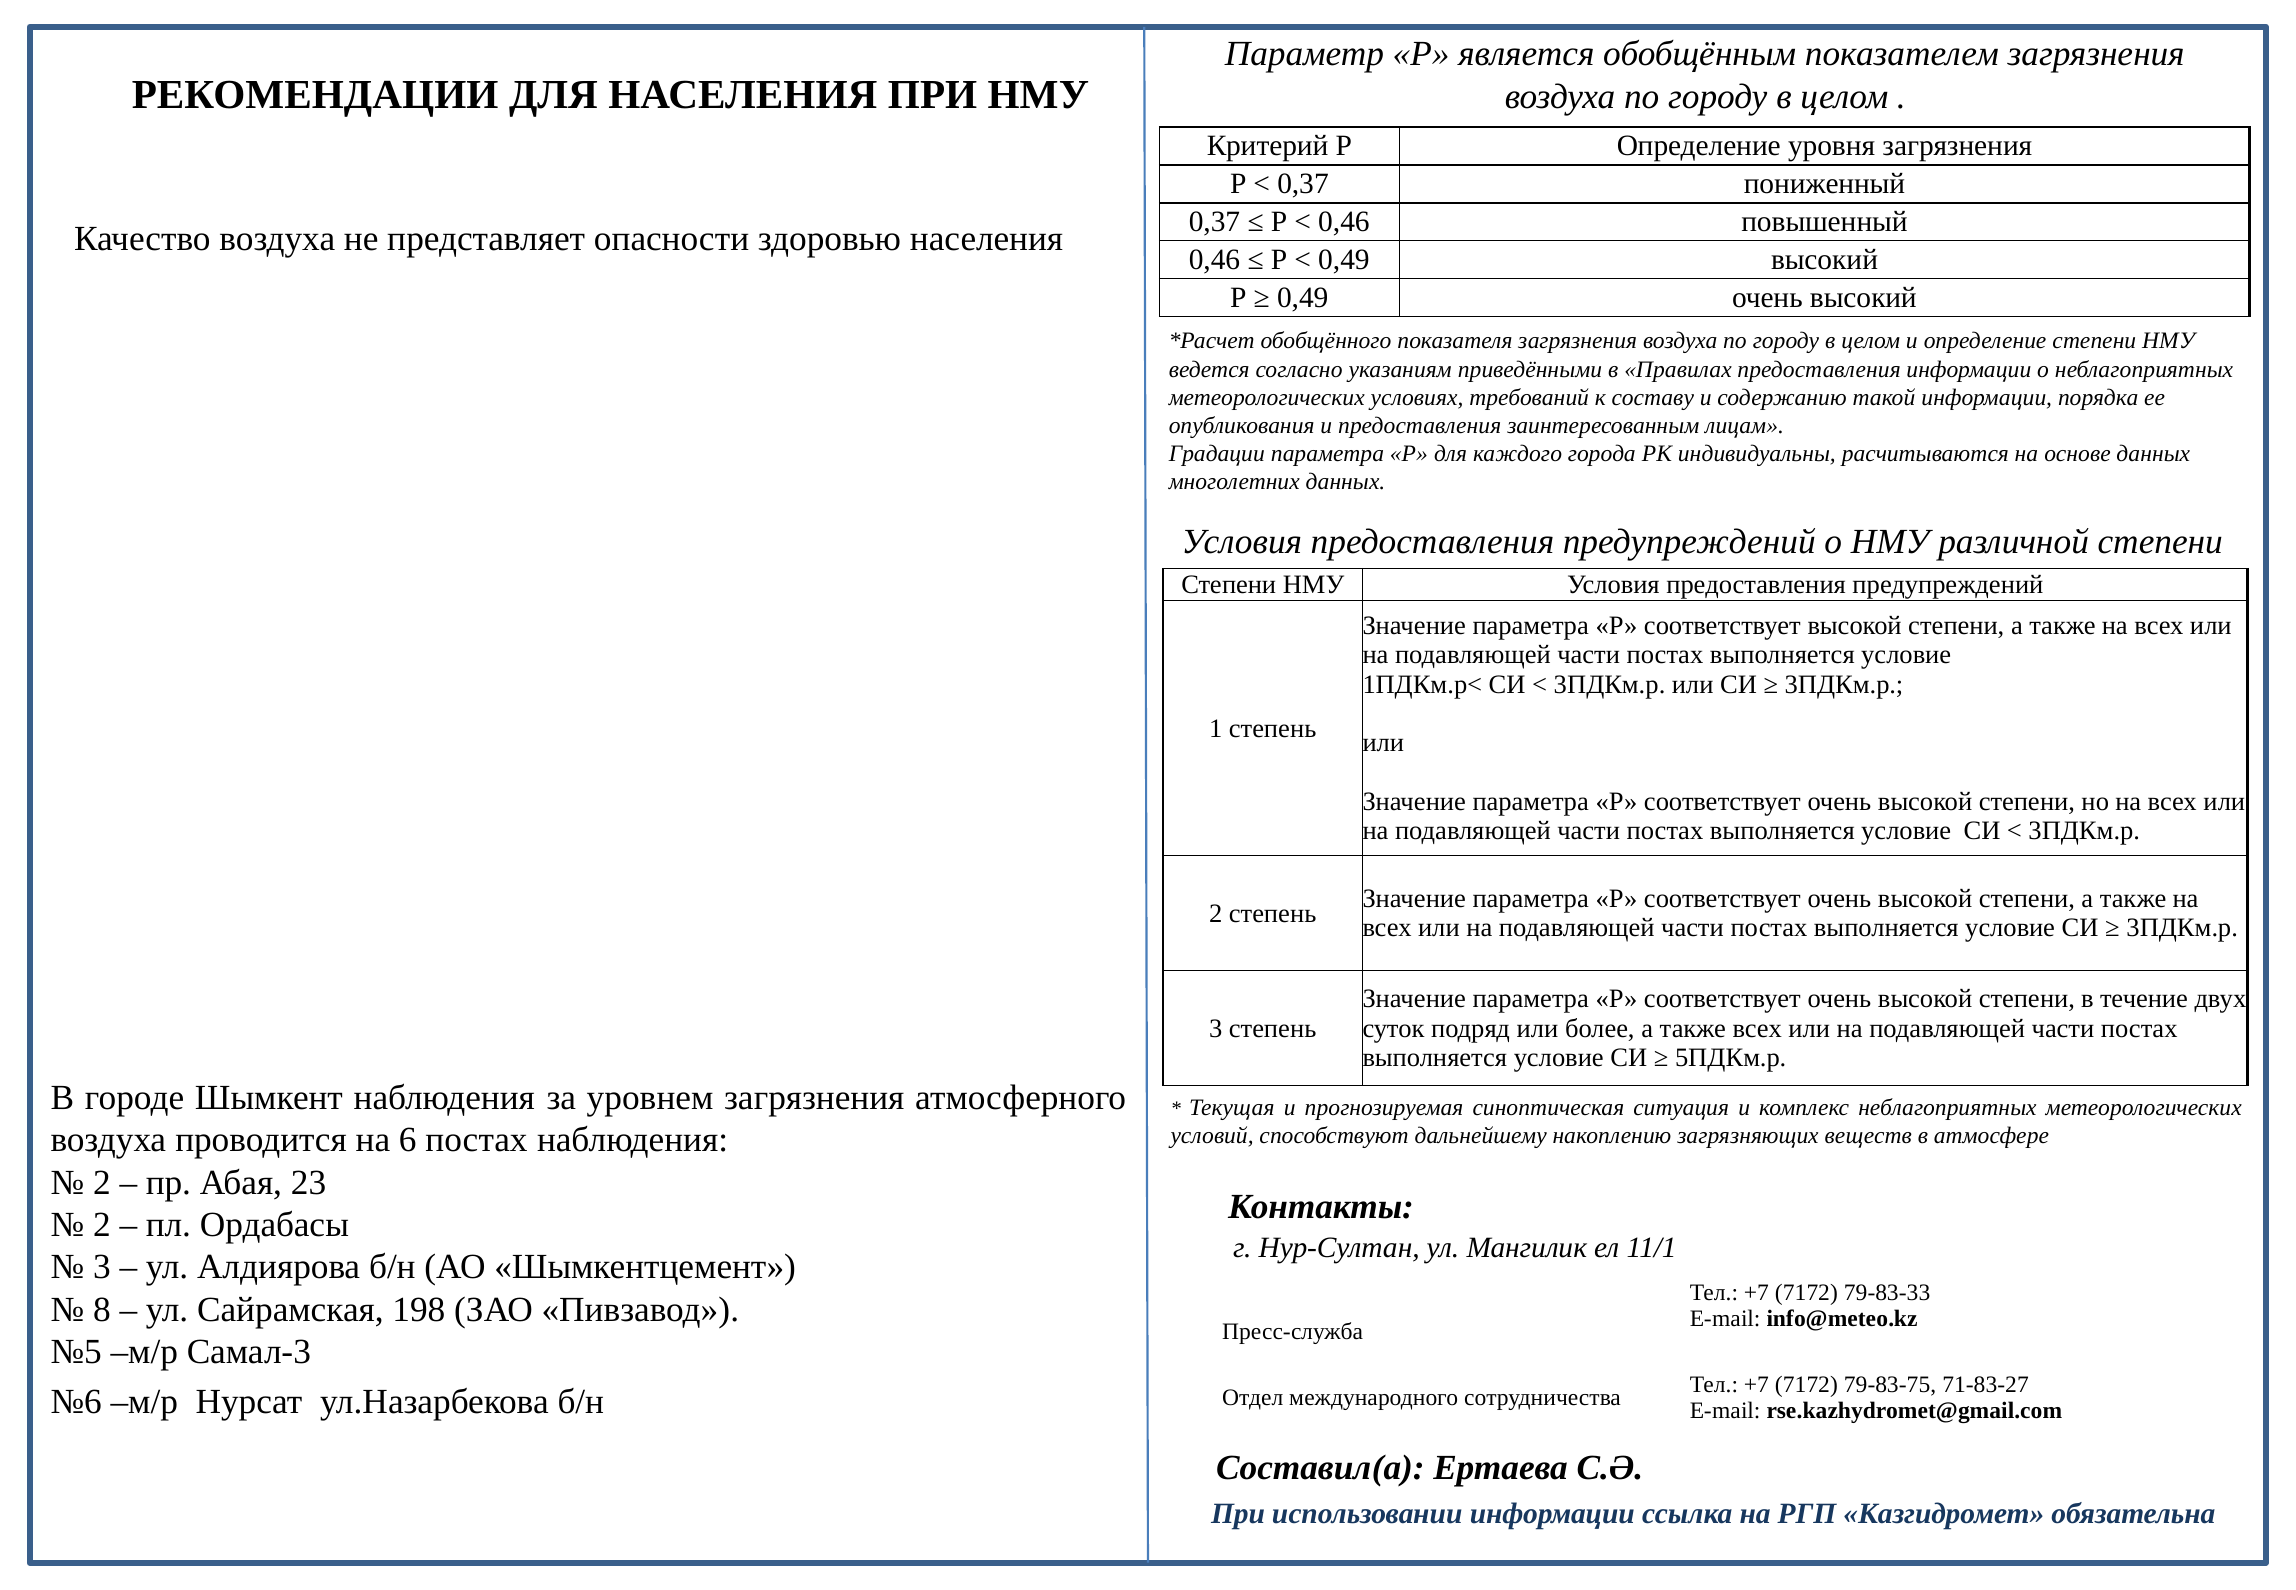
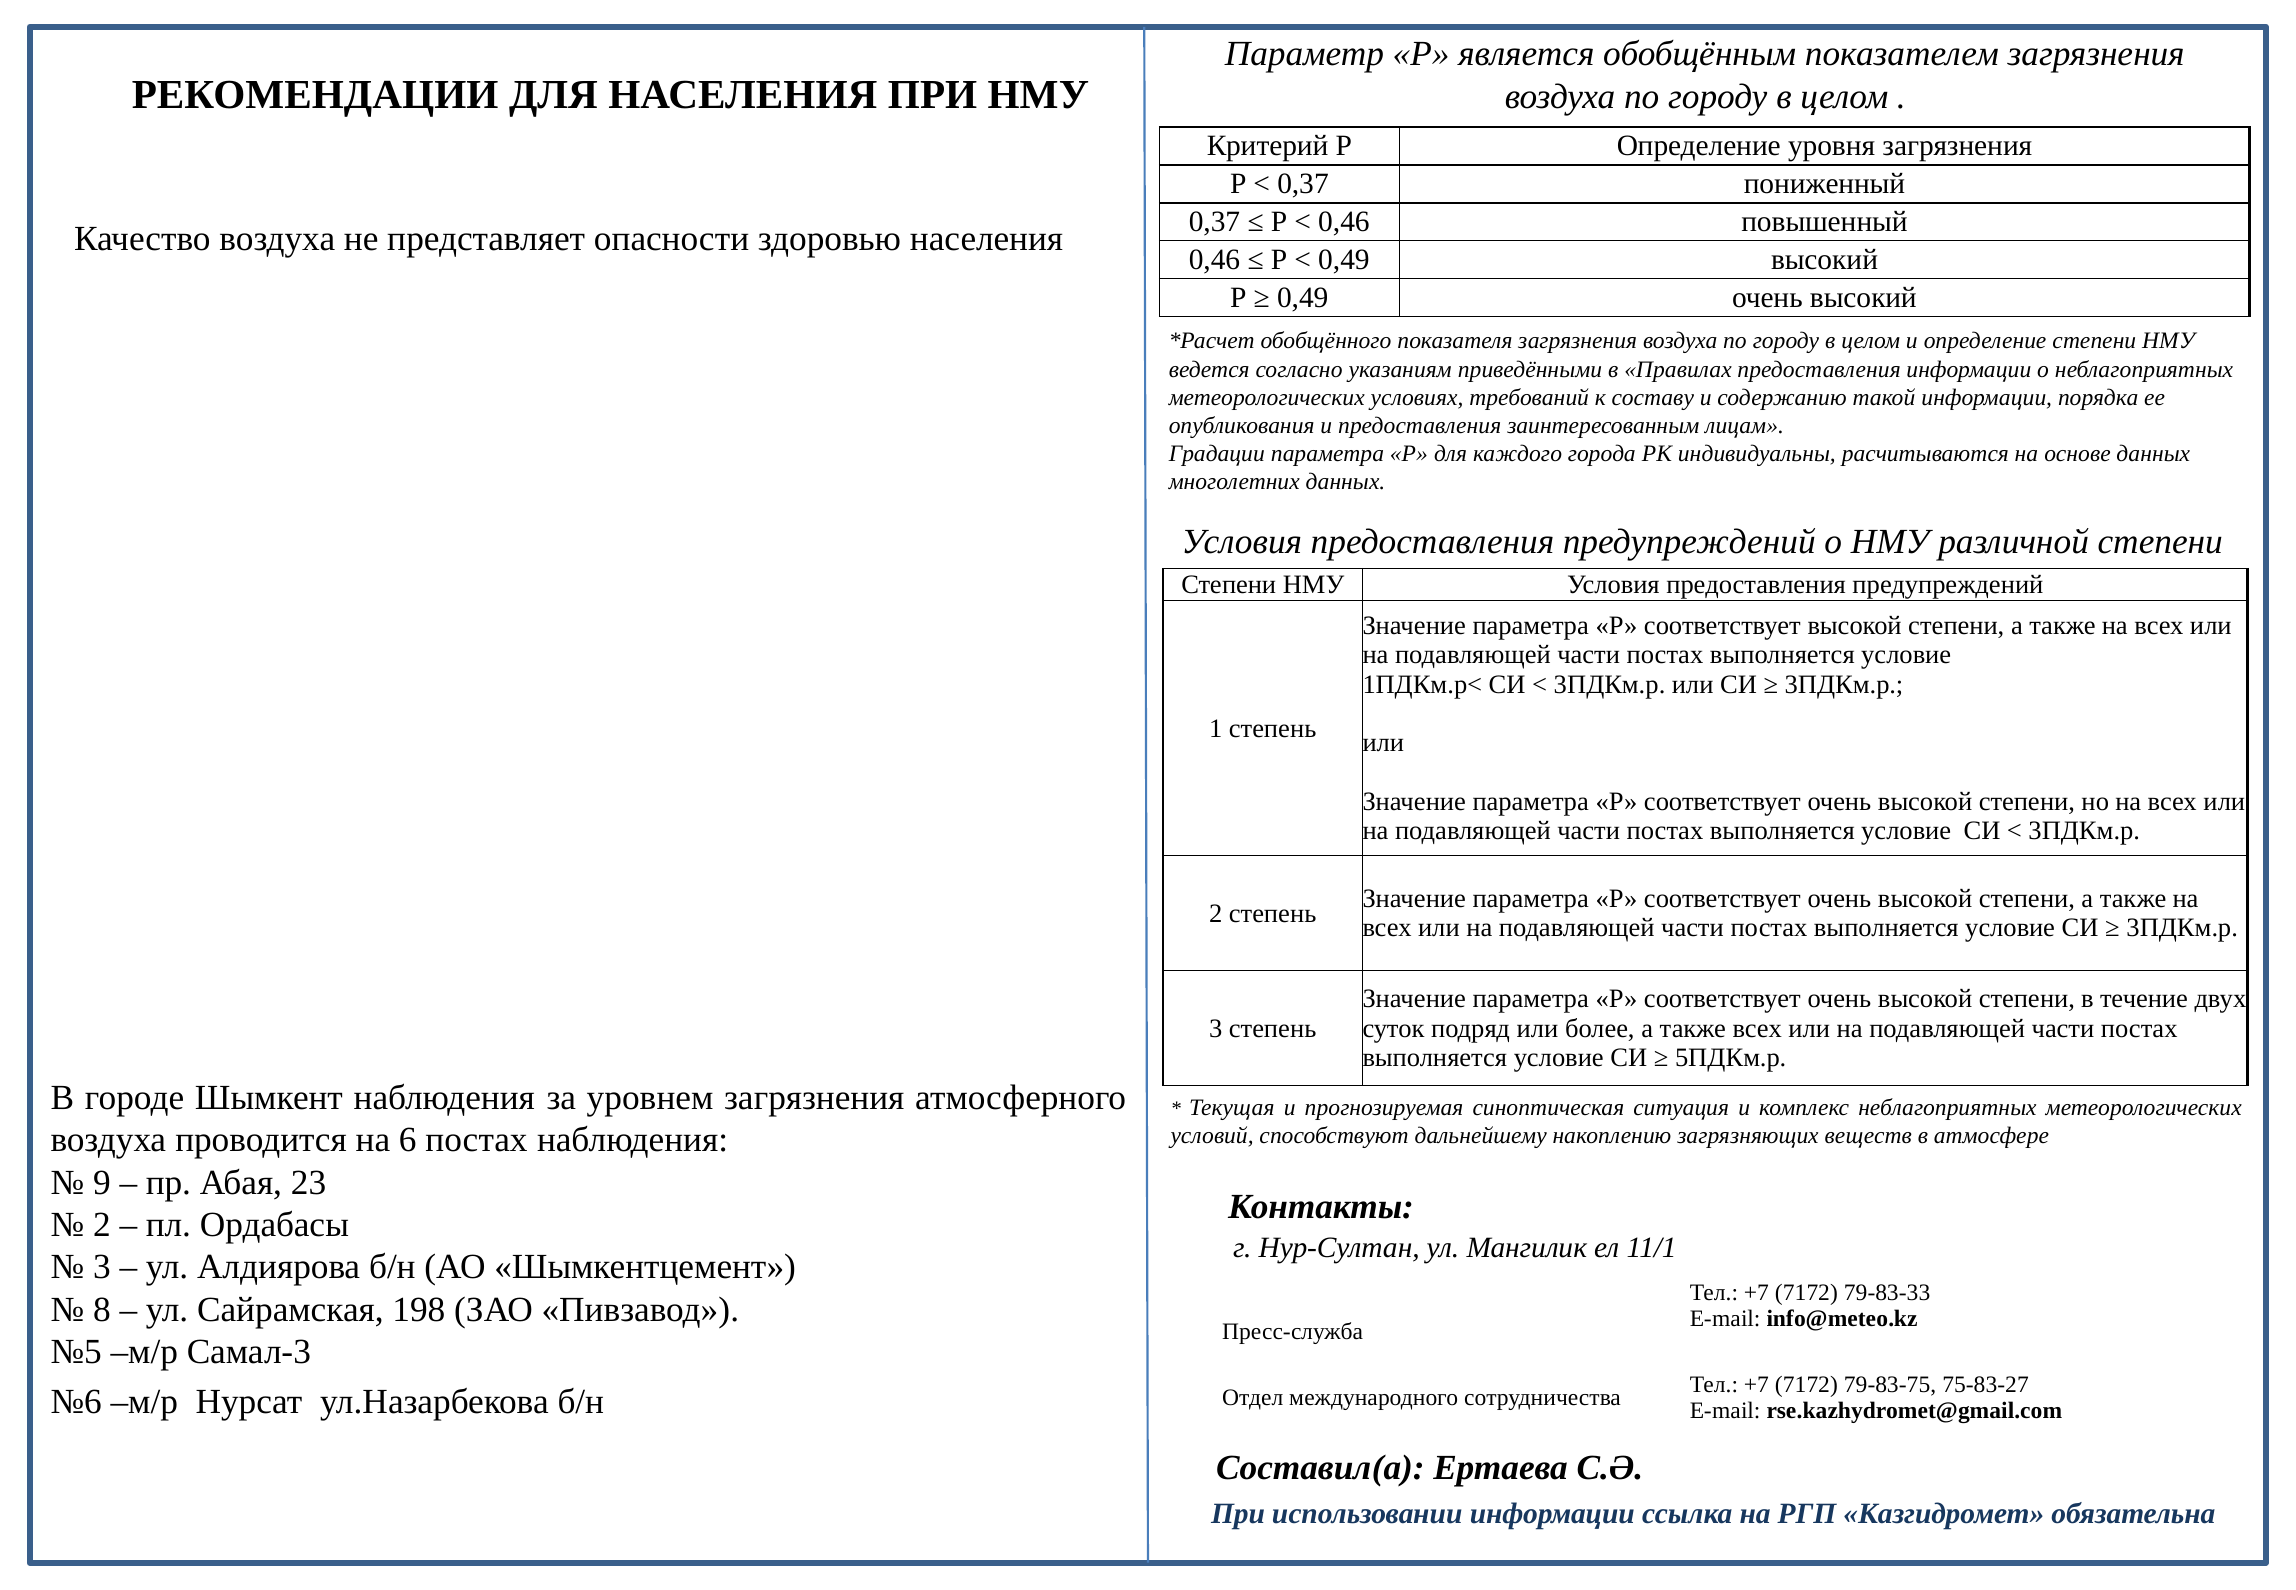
2 at (102, 1182): 2 -> 9
71-83-27: 71-83-27 -> 75-83-27
